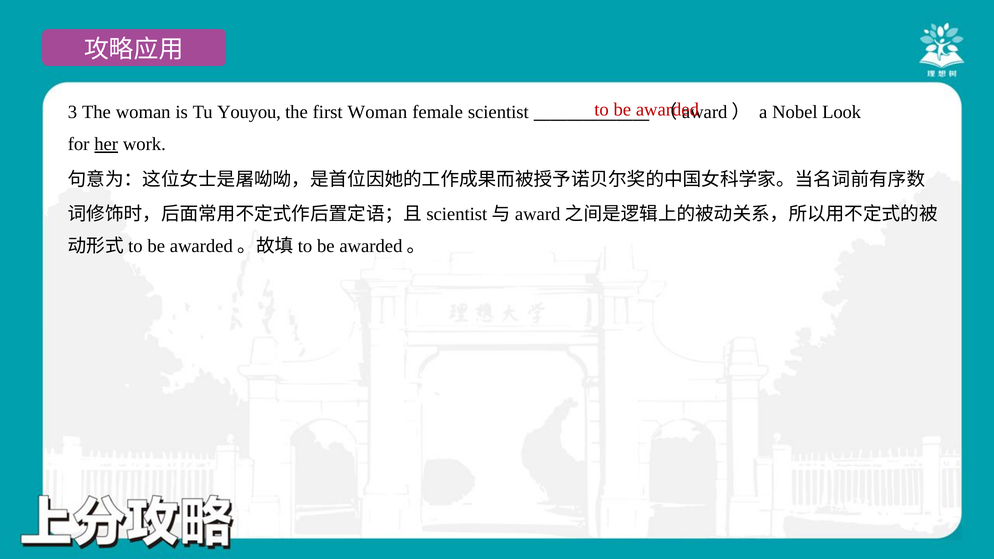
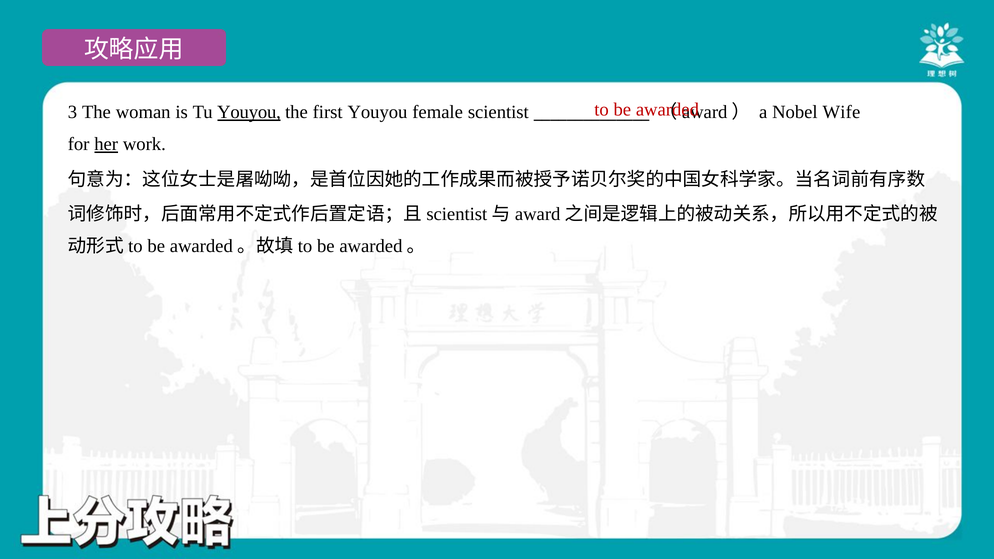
Youyou at (249, 112) underline: none -> present
first Woman: Woman -> Youyou
Look: Look -> Wife
